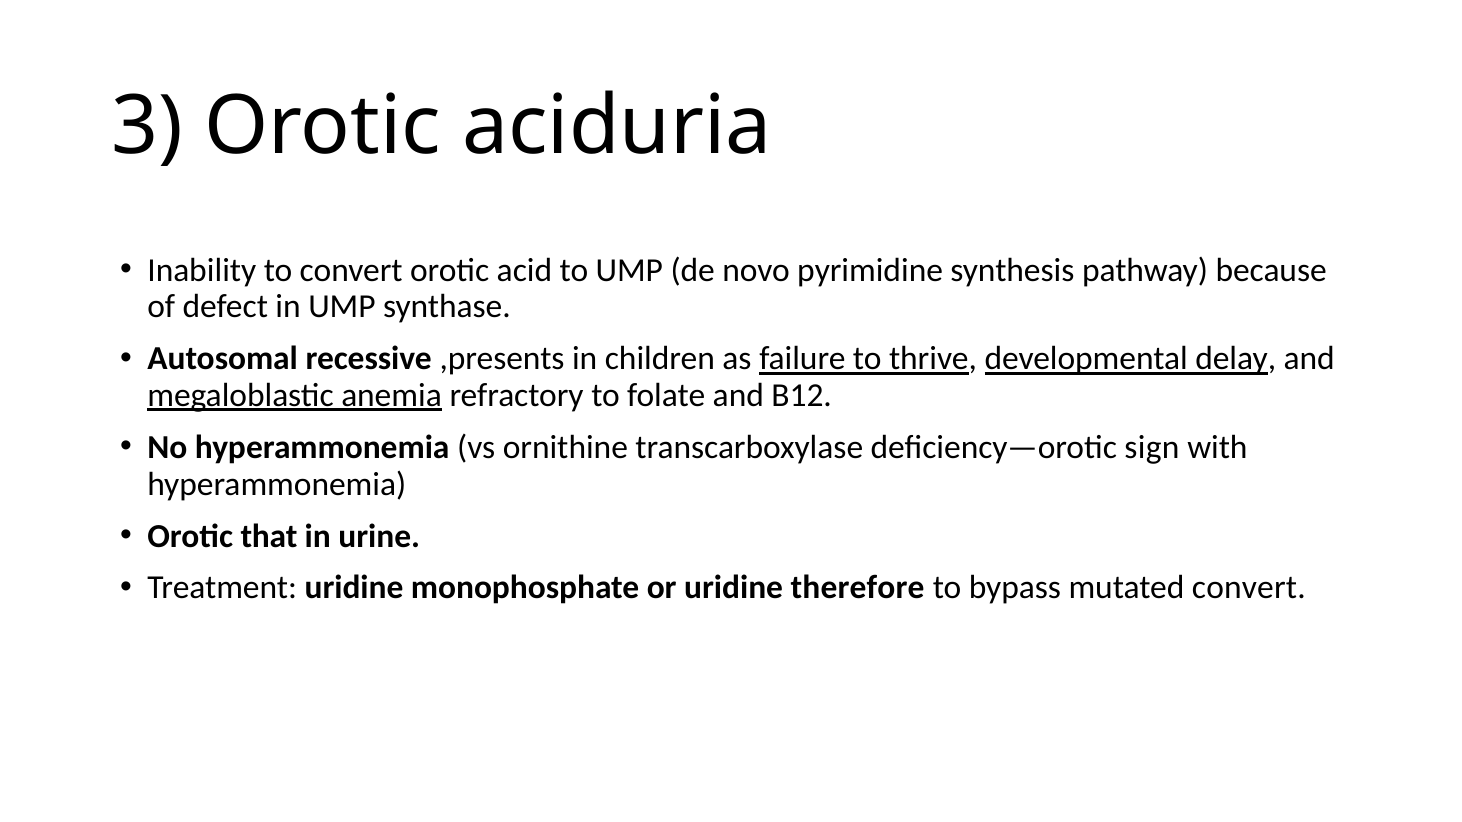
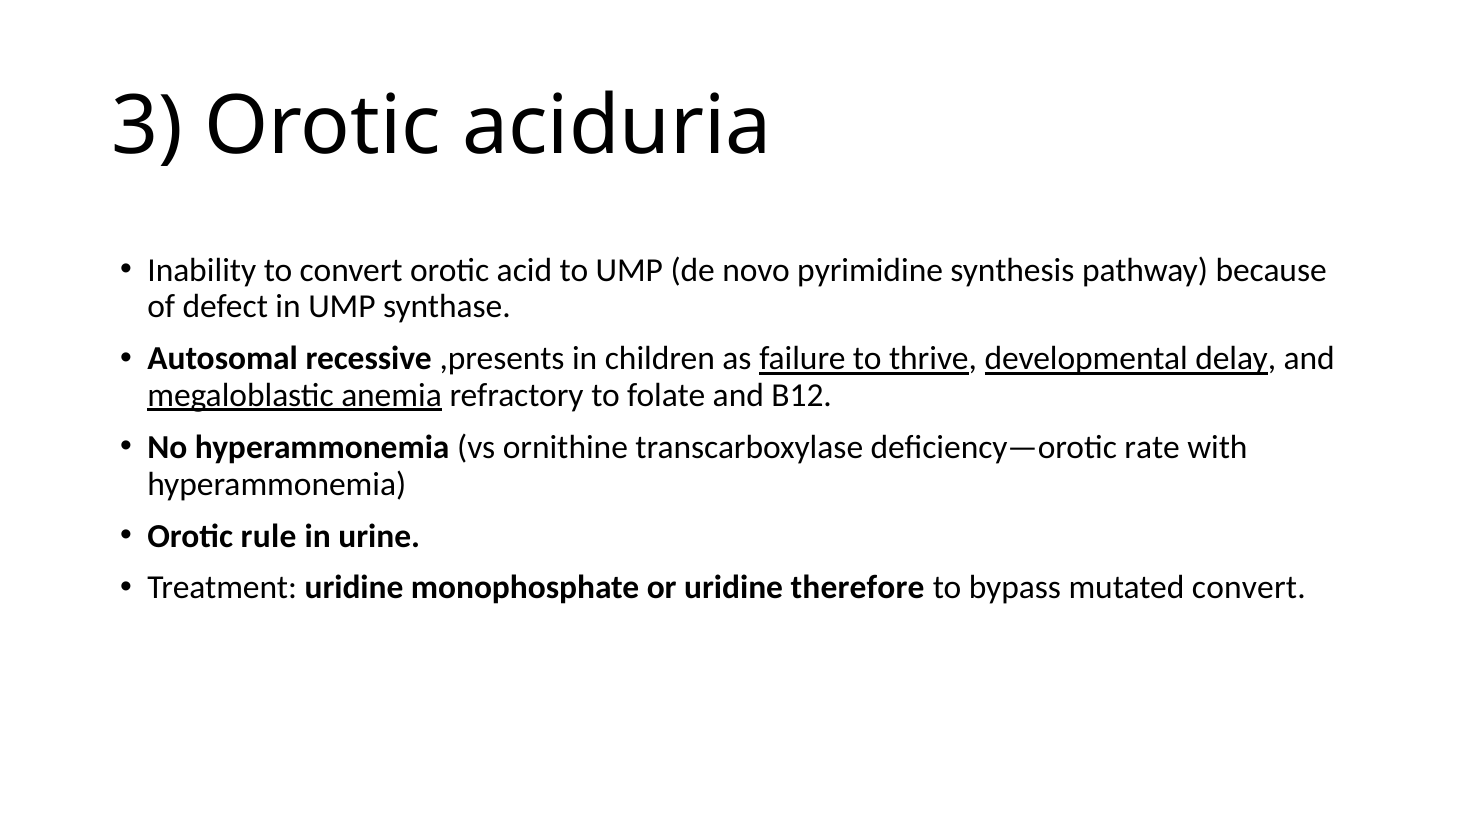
sign: sign -> rate
that: that -> rule
